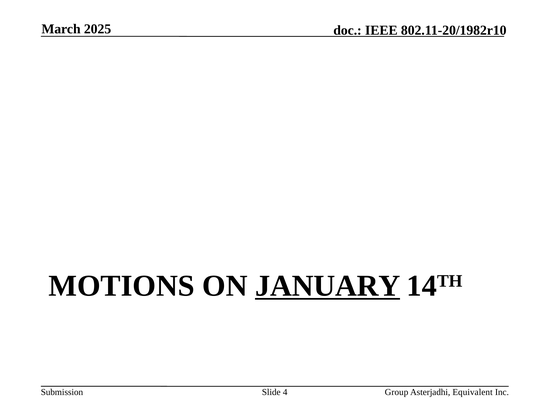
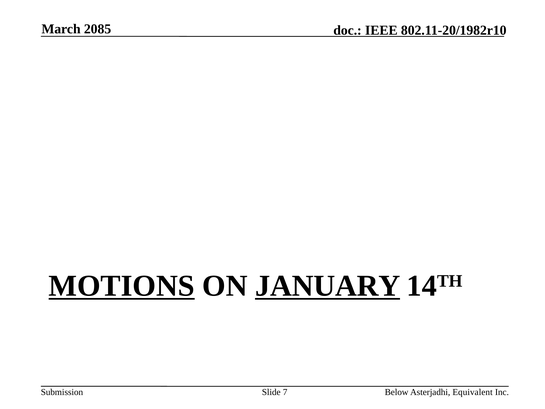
2025: 2025 -> 2085
MOTIONS underline: none -> present
4: 4 -> 7
Group: Group -> Below
